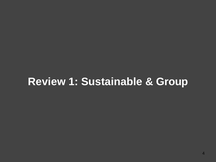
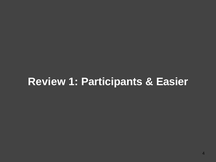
Sustainable: Sustainable -> Participants
Group: Group -> Easier
